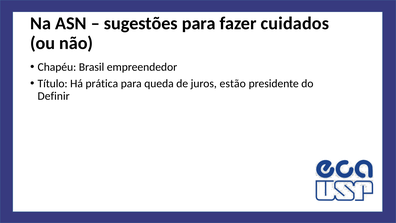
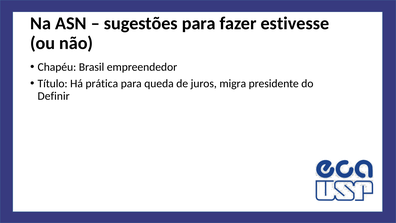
cuidados: cuidados -> estivesse
estão: estão -> migra
